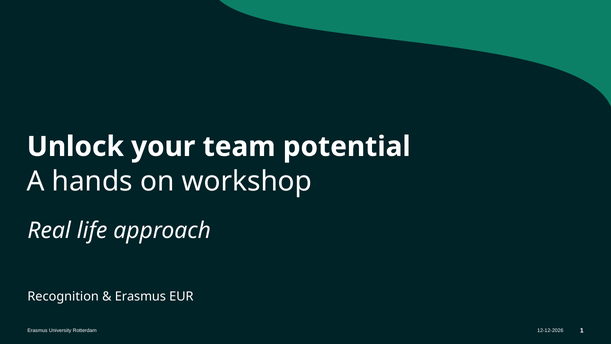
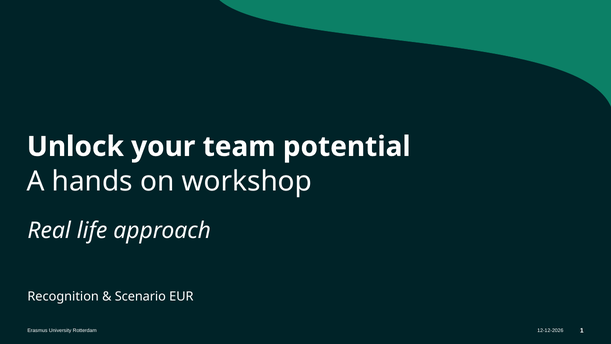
Erasmus at (140, 296): Erasmus -> Scenario
